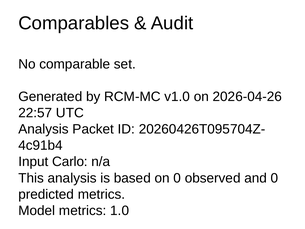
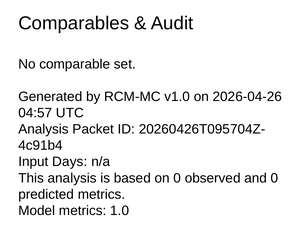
22:57: 22:57 -> 04:57
Carlo: Carlo -> Days
